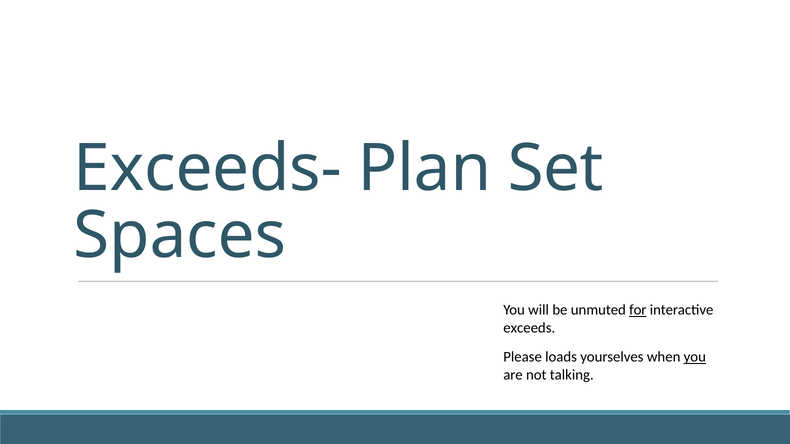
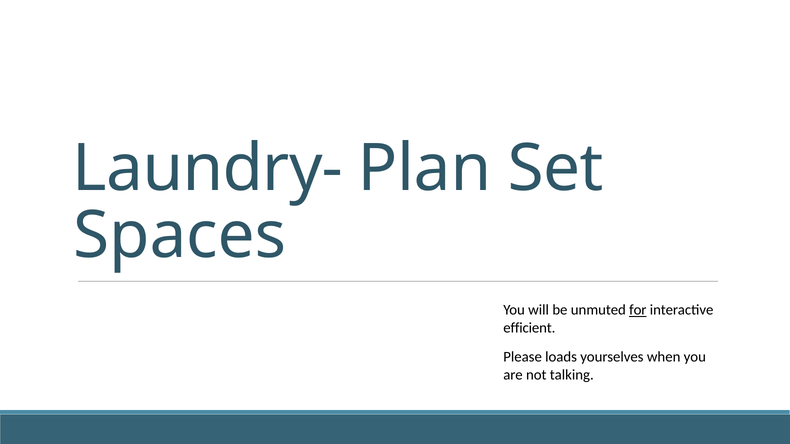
Exceeds-: Exceeds- -> Laundry-
exceeds: exceeds -> efficient
you at (695, 357) underline: present -> none
